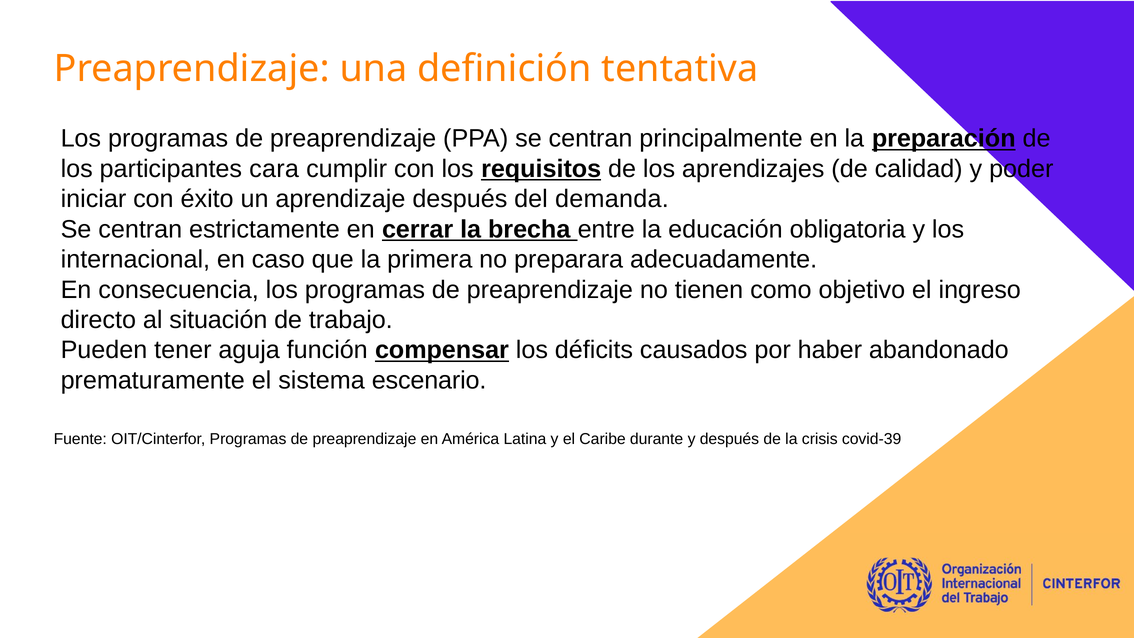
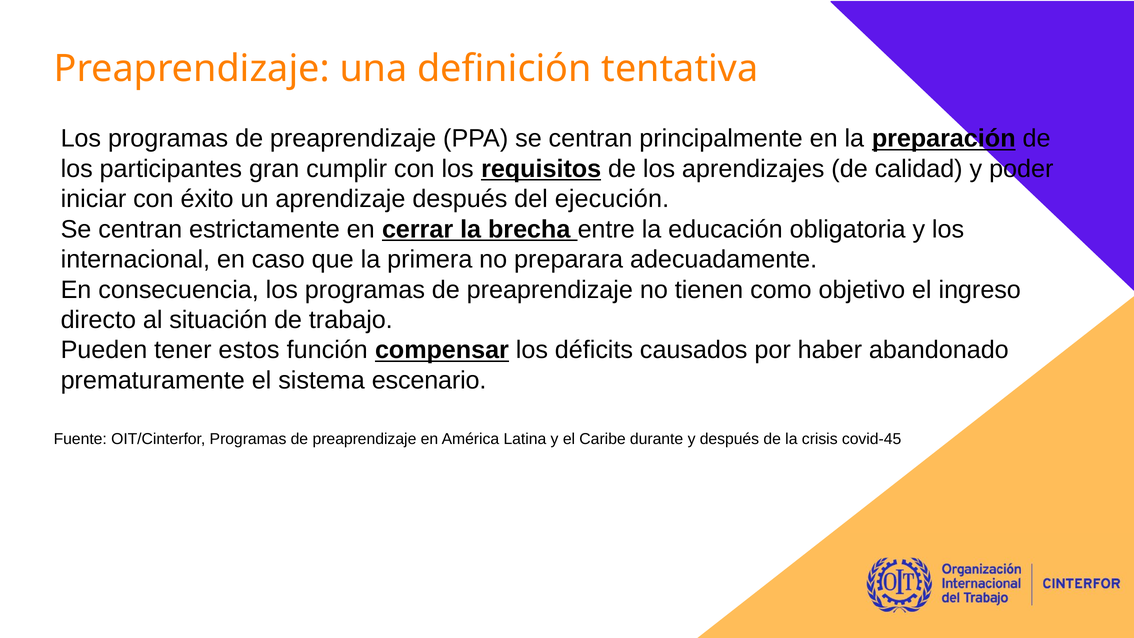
cara: cara -> gran
demanda: demanda -> ejecución
aguja: aguja -> estos
covid-39: covid-39 -> covid-45
